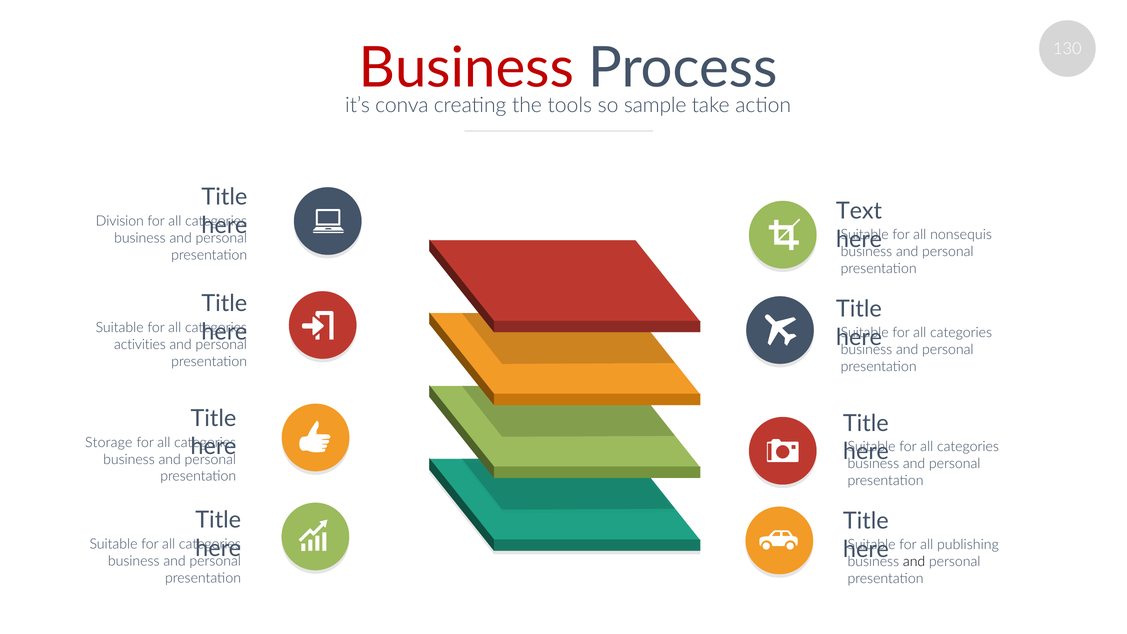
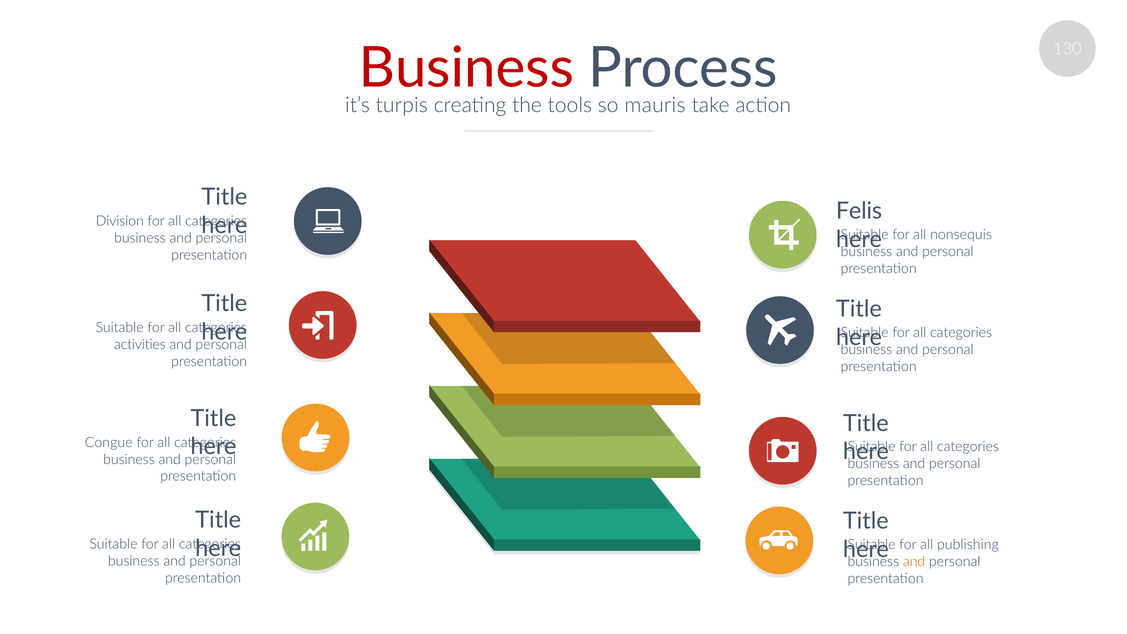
conva: conva -> turpis
sample: sample -> mauris
Text: Text -> Felis
Storage: Storage -> Congue
and at (914, 561) colour: black -> orange
